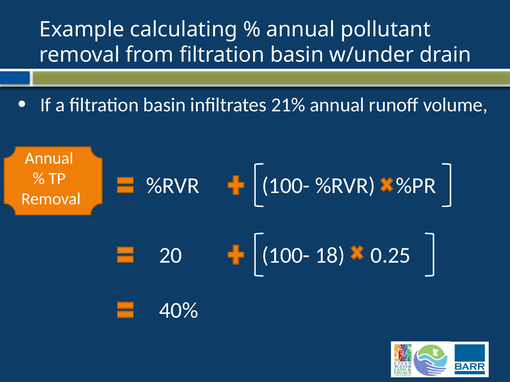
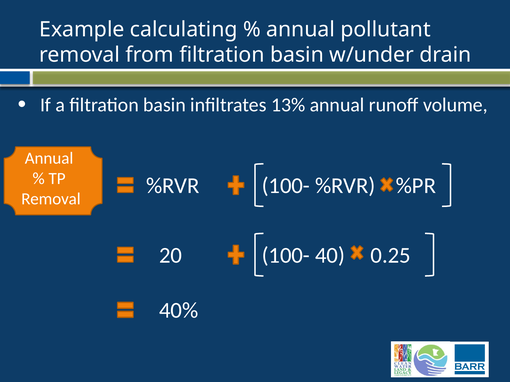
21%: 21% -> 13%
18: 18 -> 40
